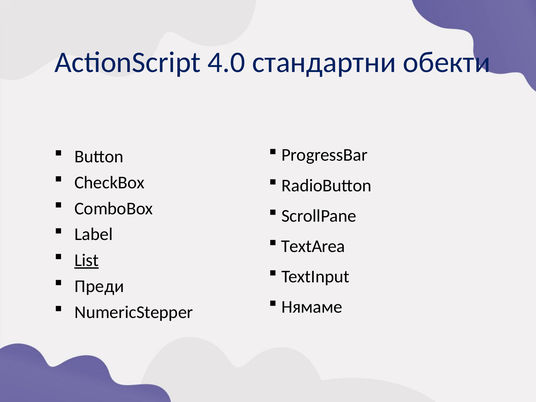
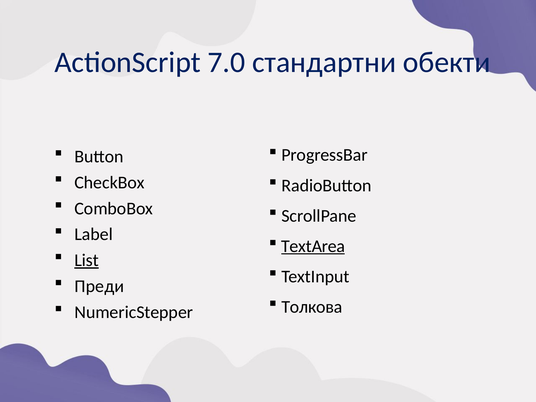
4.0: 4.0 -> 7.0
TextArea underline: none -> present
Нямаме: Нямаме -> Толкова
